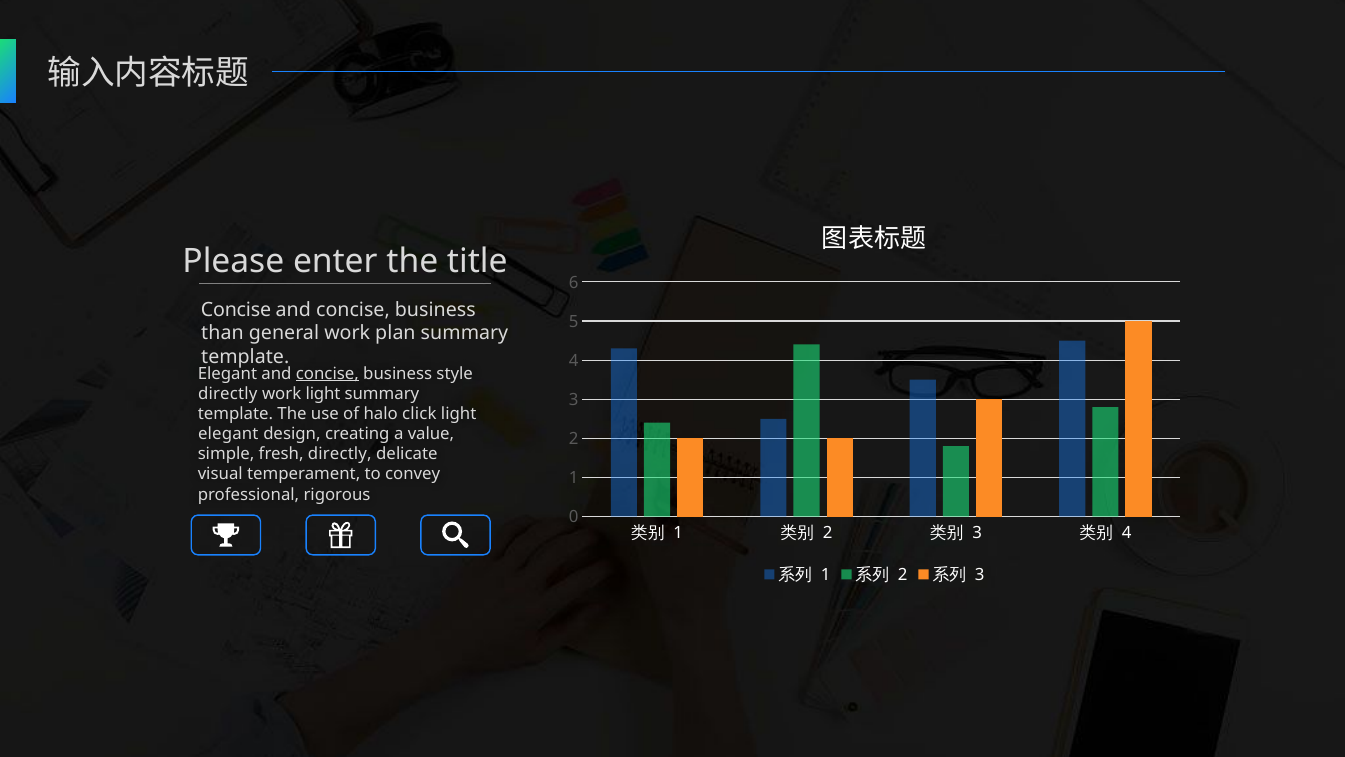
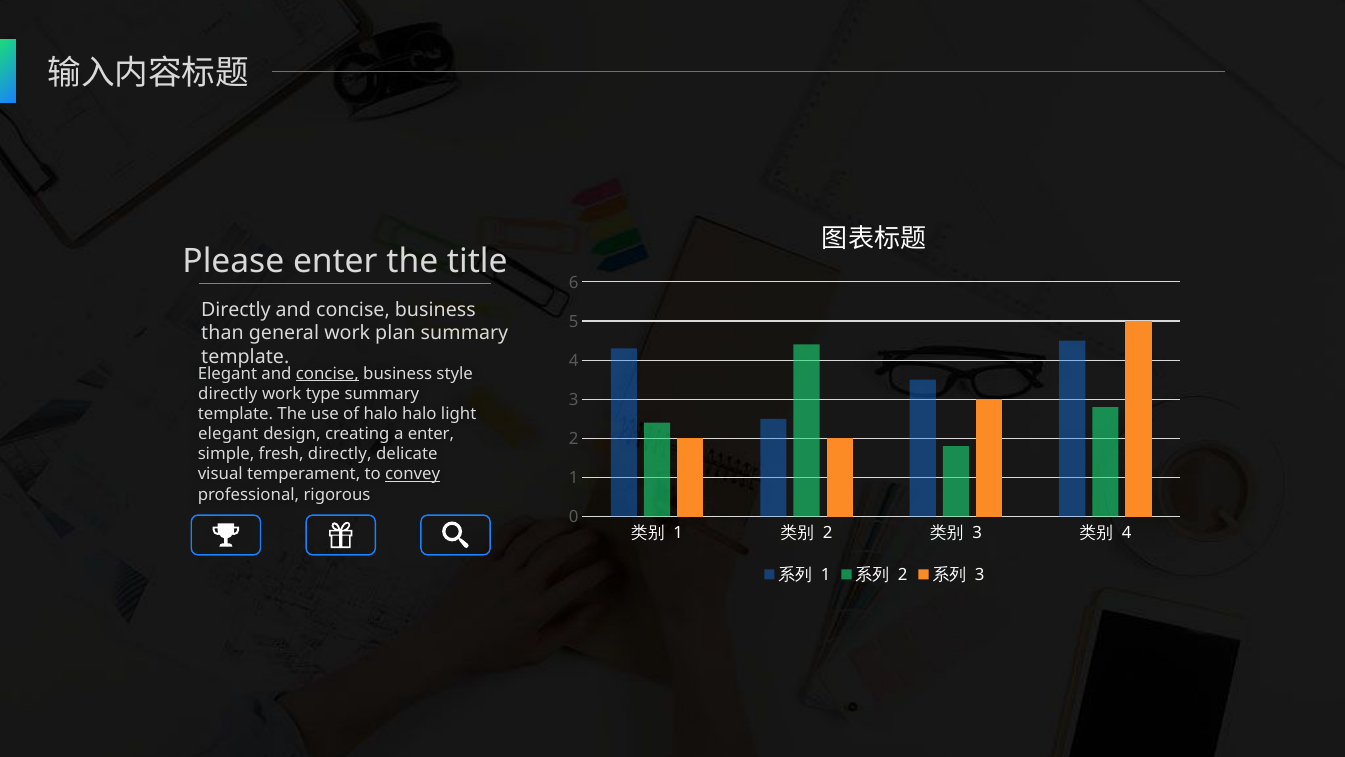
Concise at (236, 309): Concise -> Directly
work light: light -> type
halo click: click -> halo
a value: value -> enter
convey underline: none -> present
